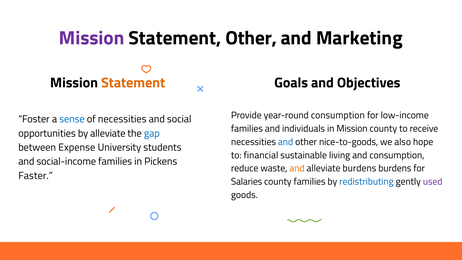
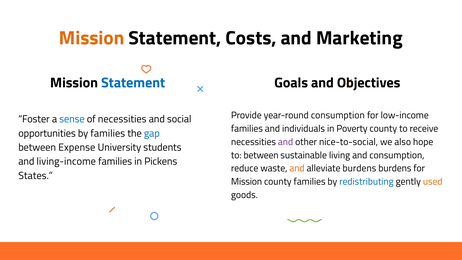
Mission at (92, 38) colour: purple -> orange
Statement Other: Other -> Costs
Statement at (133, 83) colour: orange -> blue
in Mission: Mission -> Poverty
by alleviate: alleviate -> families
and at (286, 142) colour: blue -> purple
nice-to-goods: nice-to-goods -> nice-to-social
to financial: financial -> between
social-income: social-income -> living-income
Faster: Faster -> States
Salaries at (247, 182): Salaries -> Mission
used colour: purple -> orange
